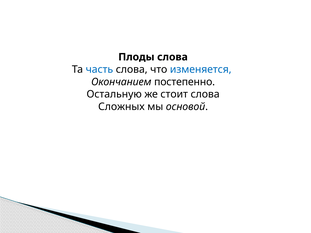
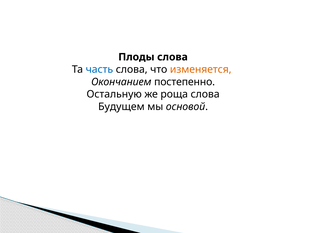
изменяется colour: blue -> orange
стоит: стоит -> роща
Сложных: Сложных -> Будущем
